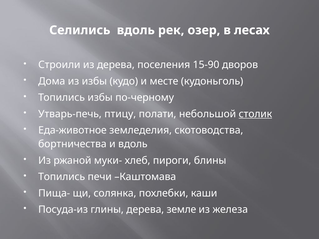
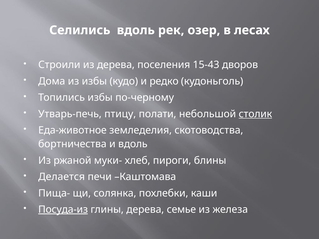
15-90: 15-90 -> 15-43
месте: месте -> редко
Топились at (62, 177): Топились -> Делается
Посуда-из underline: none -> present
земле: земле -> семье
